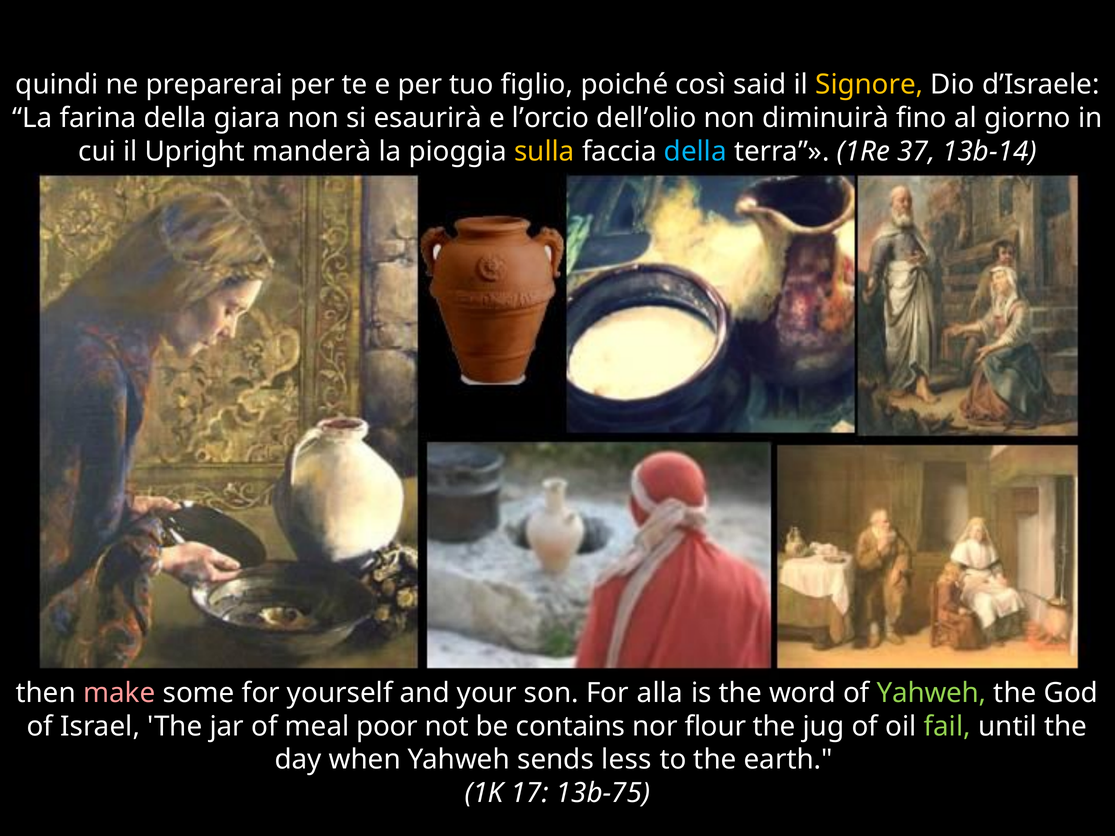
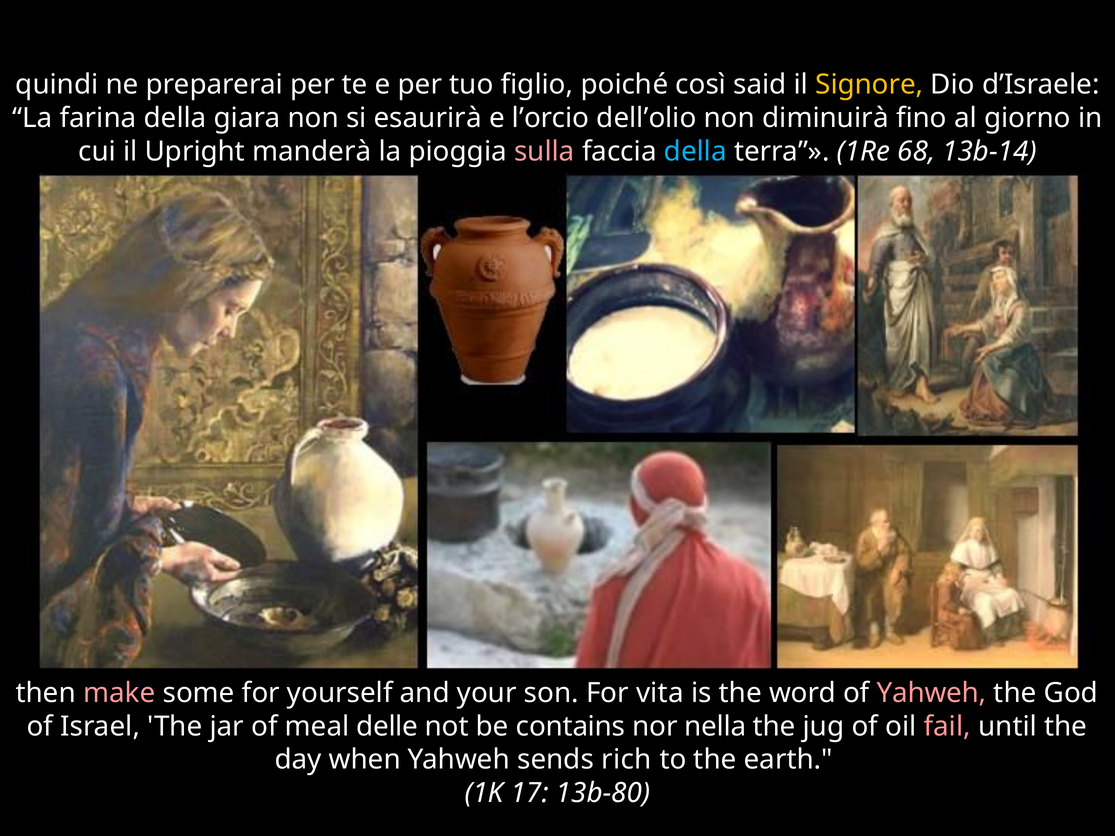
sulla colour: yellow -> pink
37: 37 -> 68
alla: alla -> vita
Yahweh at (932, 693) colour: light green -> pink
poor: poor -> delle
flour: flour -> nella
fail colour: light green -> pink
less: less -> rich
13b-75: 13b-75 -> 13b-80
